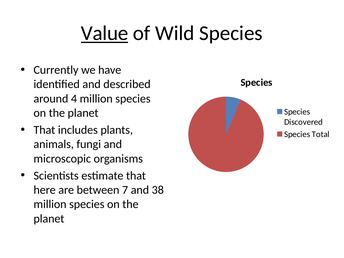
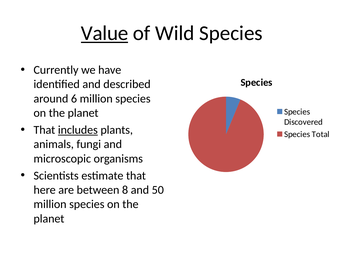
4: 4 -> 6
includes underline: none -> present
7: 7 -> 8
38: 38 -> 50
